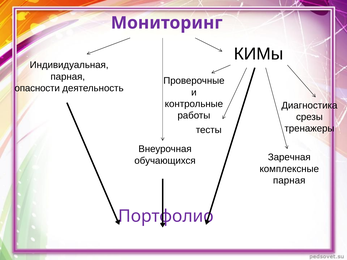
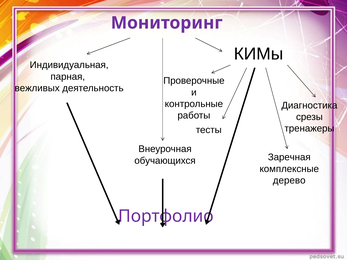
опасности: опасности -> вежливых
парная at (289, 181): парная -> дерево
